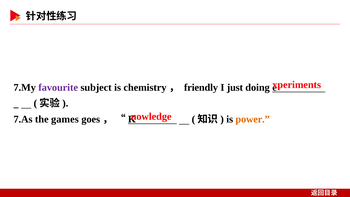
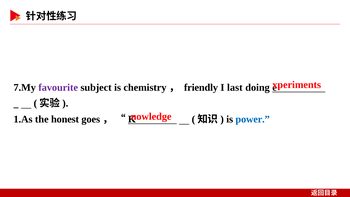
just: just -> last
7.As: 7.As -> 1.As
games: games -> honest
power colour: orange -> blue
